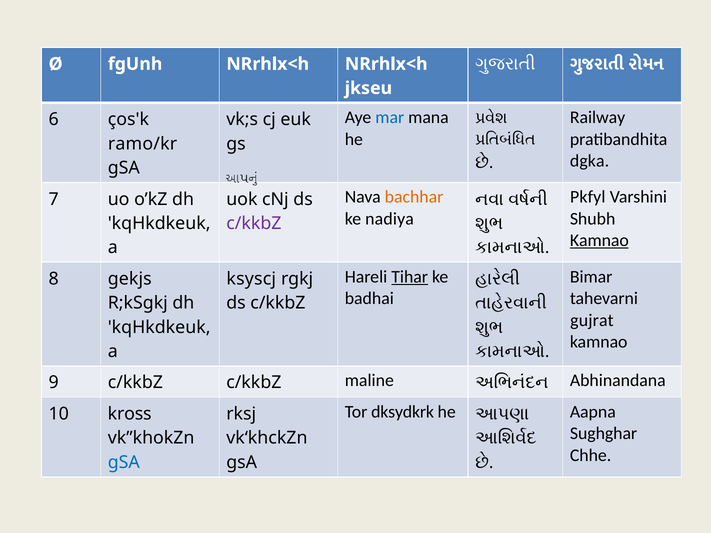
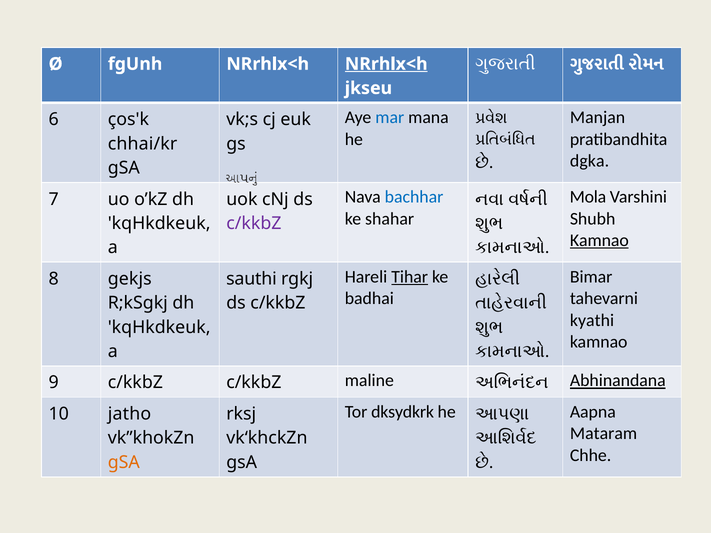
NRrhlx<h at (386, 64) underline: none -> present
Railway: Railway -> Manjan
ramo/kr: ramo/kr -> chhai/kr
bachhar colour: orange -> blue
Pkfyl: Pkfyl -> Mola
nadiya: nadiya -> shahar
ksyscj: ksyscj -> sauthi
gujrat: gujrat -> kyathi
Abhinandana underline: none -> present
kross: kross -> jatho
Sughghar: Sughghar -> Mataram
gSA at (124, 462) colour: blue -> orange
